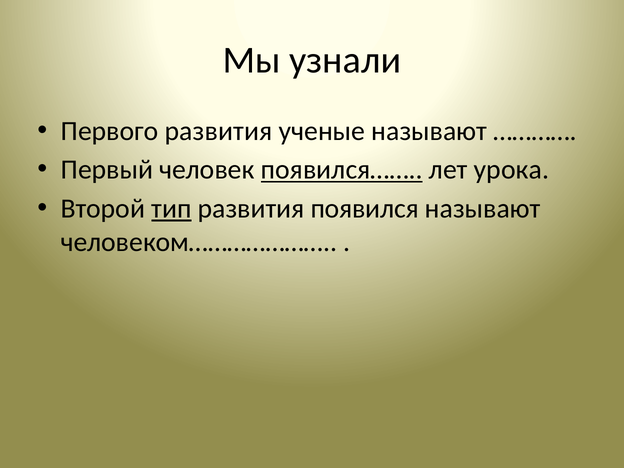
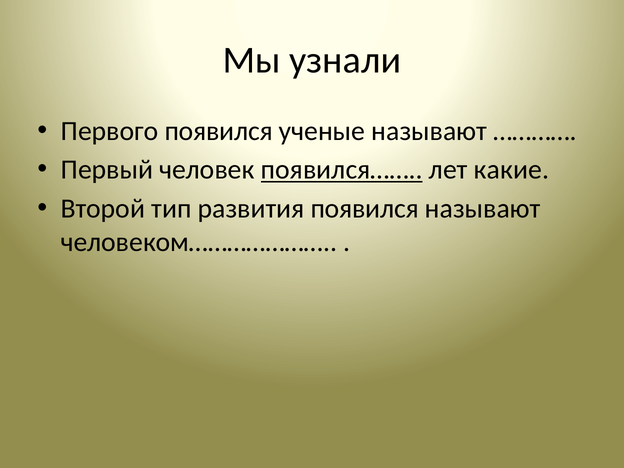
Первого развития: развития -> появился
урока: урока -> какие
тип underline: present -> none
